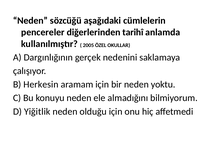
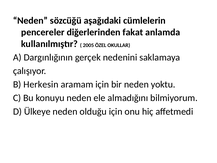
tarihî: tarihî -> fakat
Yiğitlik: Yiğitlik -> Ülkeye
